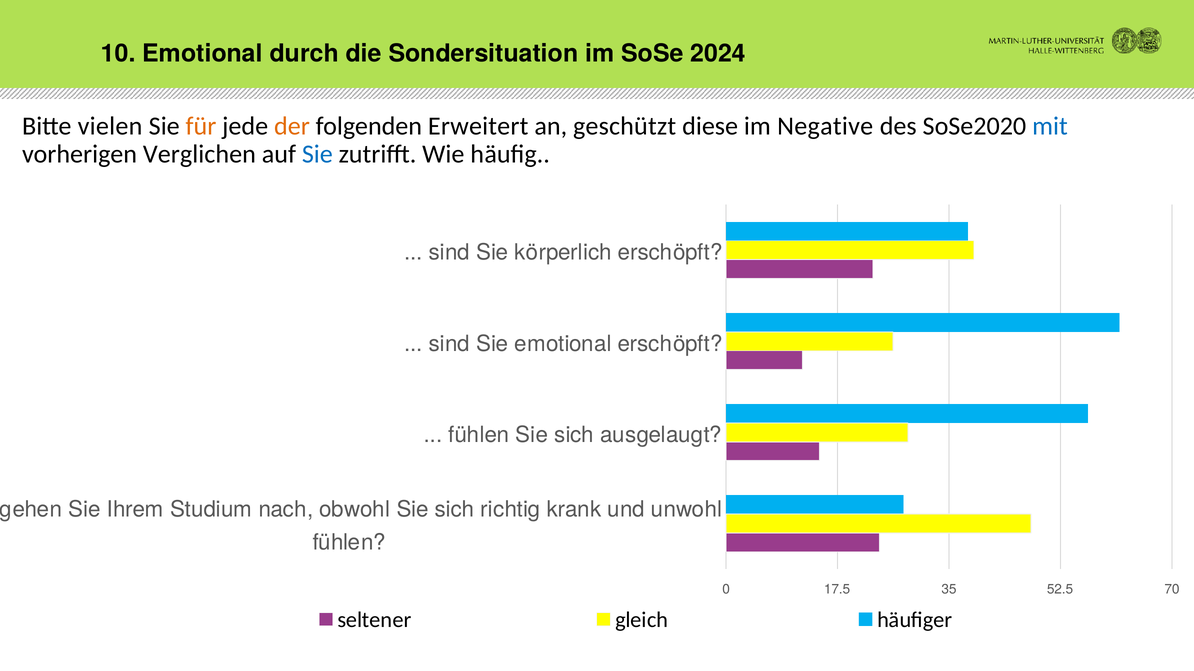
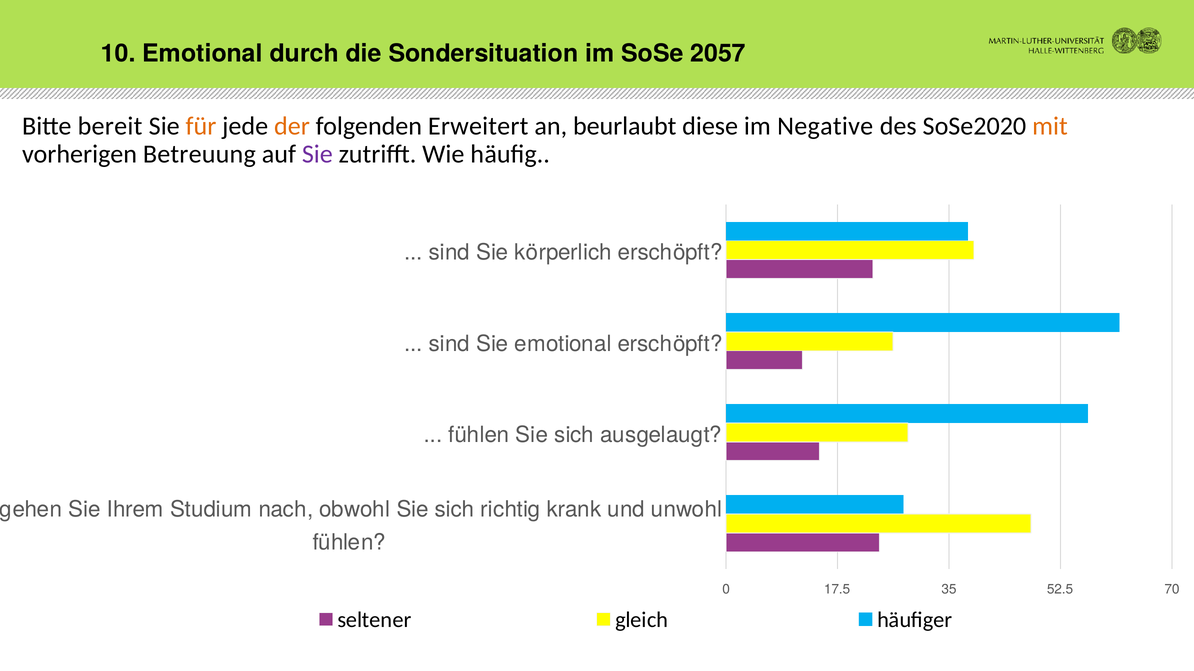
2024: 2024 -> 2057
vielen: vielen -> bereit
geschützt: geschützt -> beurlaubt
mit colour: blue -> orange
Verglichen: Verglichen -> Betreuung
Sie at (317, 154) colour: blue -> purple
